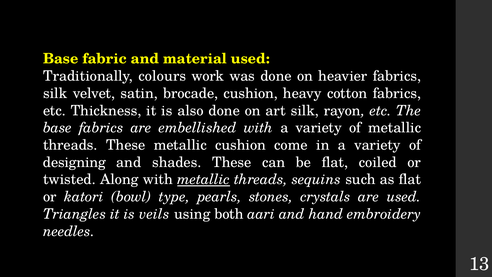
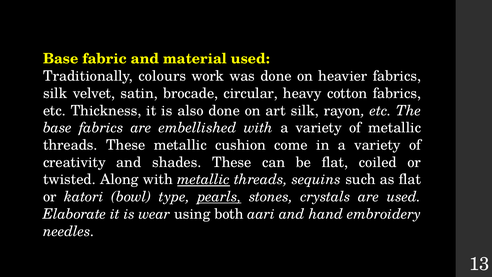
brocade cushion: cushion -> circular
designing: designing -> creativity
pearls underline: none -> present
Triangles: Triangles -> Elaborate
veils: veils -> wear
